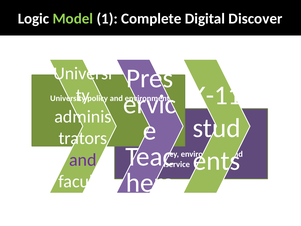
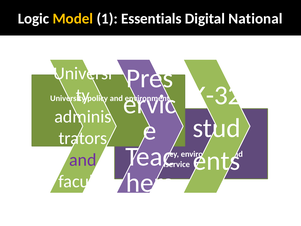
Model colour: light green -> yellow
Complete: Complete -> Essentials
Discover: Discover -> National
K-11: K-11 -> K-32
